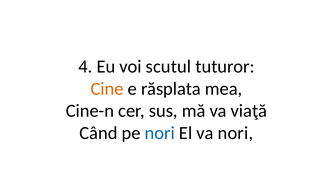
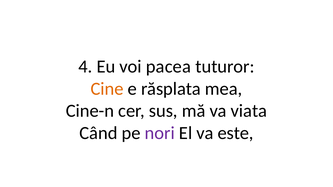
scutul: scutul -> pacea
viaţă: viaţă -> viata
nori at (160, 133) colour: blue -> purple
va nori: nori -> este
